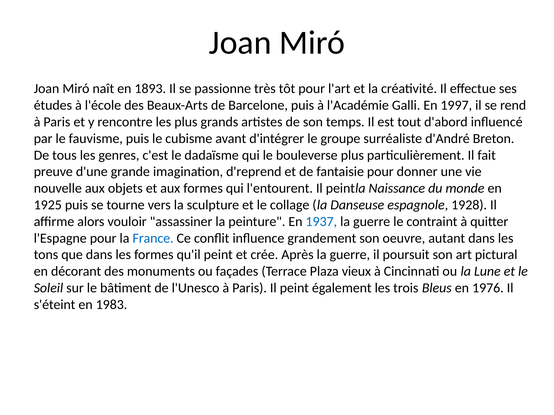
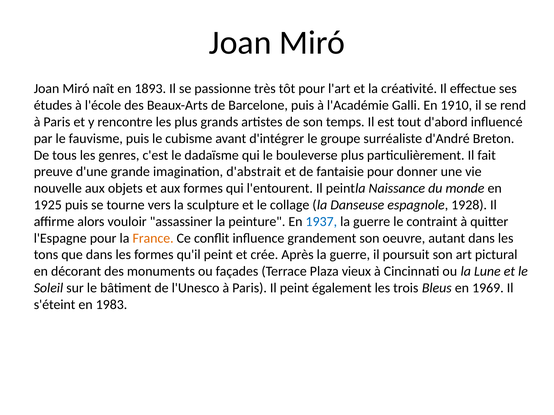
1997: 1997 -> 1910
d'reprend: d'reprend -> d'abstrait
France colour: blue -> orange
1976: 1976 -> 1969
